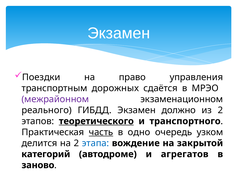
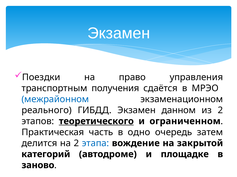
дорожных: дорожных -> получения
межрайонном colour: purple -> blue
должно: должно -> данном
транспортного: транспортного -> ограниченном
часть underline: present -> none
узком: узком -> затем
агрегатов: агрегатов -> площадке
